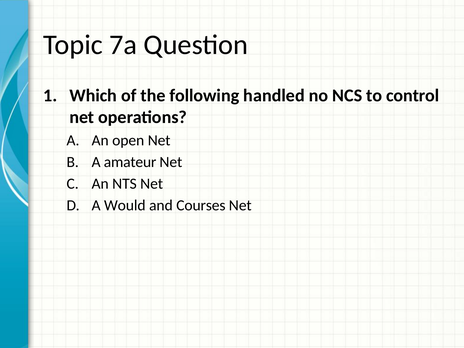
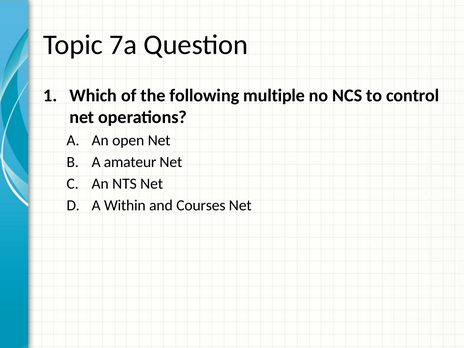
handled: handled -> multiple
Would: Would -> Within
